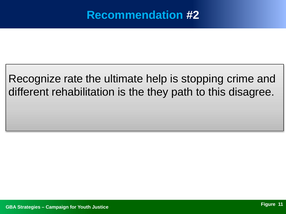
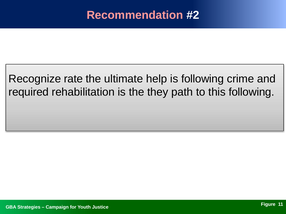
Recommendation colour: light blue -> pink
is stopping: stopping -> following
different: different -> required
this disagree: disagree -> following
